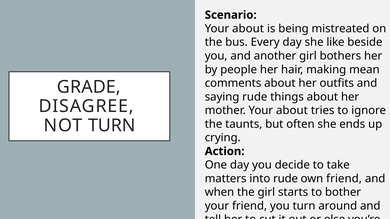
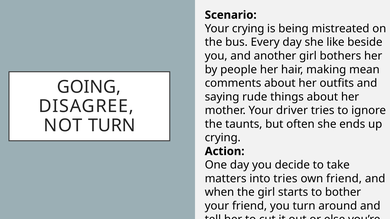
about at (248, 29): about -> crying
GRADE at (89, 87): GRADE -> GOING
mother Your about: about -> driver
into rude: rude -> tries
